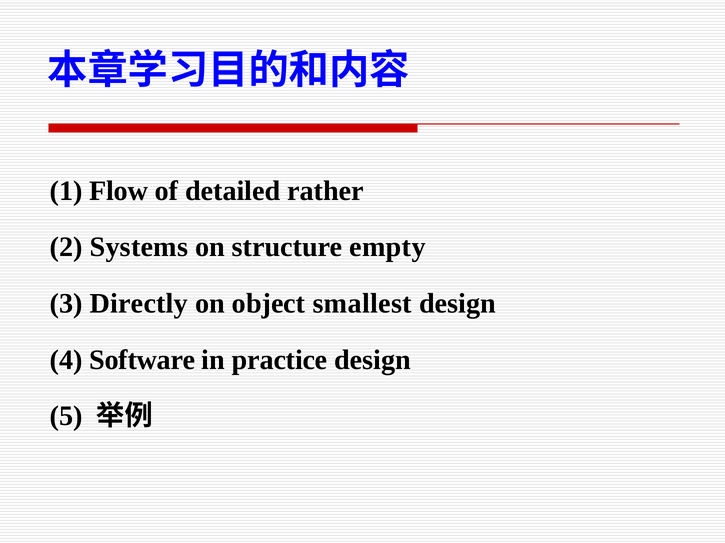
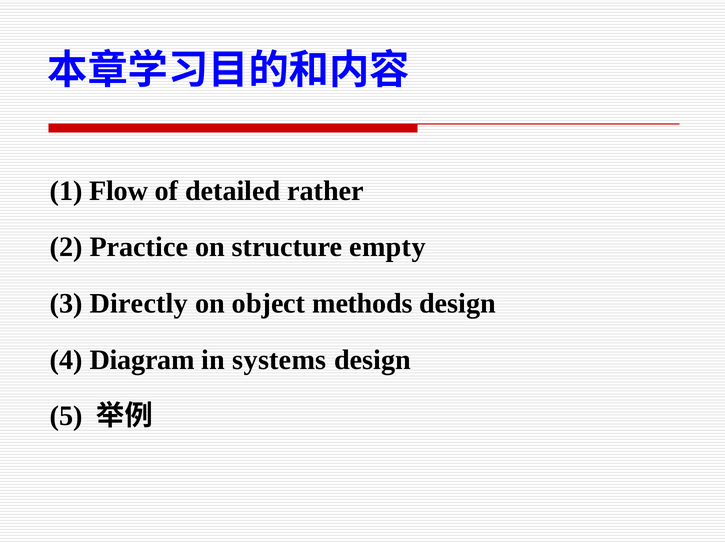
Systems: Systems -> Practice
smallest: smallest -> methods
Software: Software -> Diagram
practice: practice -> systems
